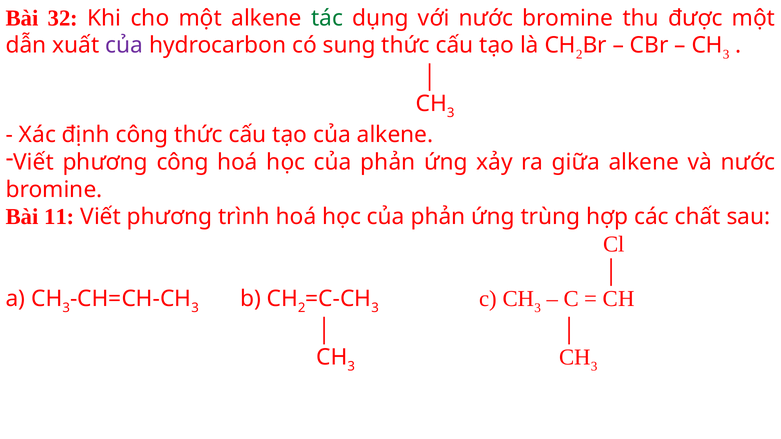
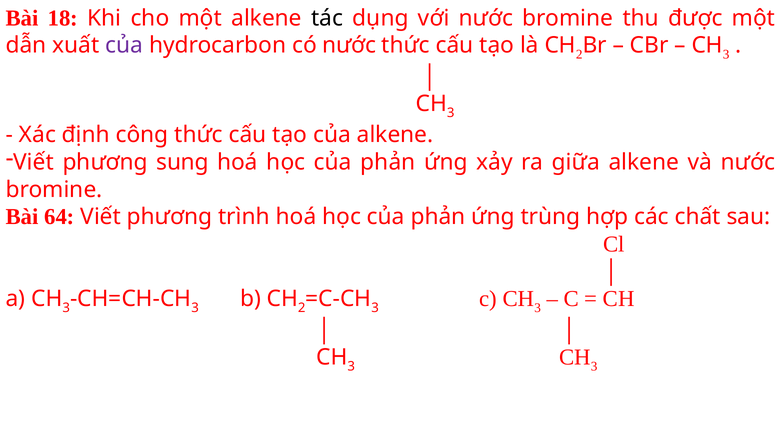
32: 32 -> 18
tác colour: green -> black
có sung: sung -> nước
phương công: công -> sung
11: 11 -> 64
